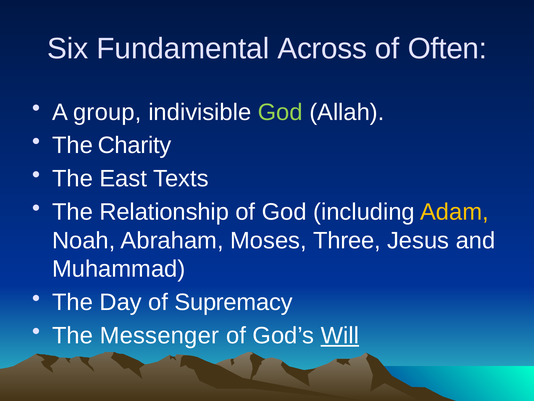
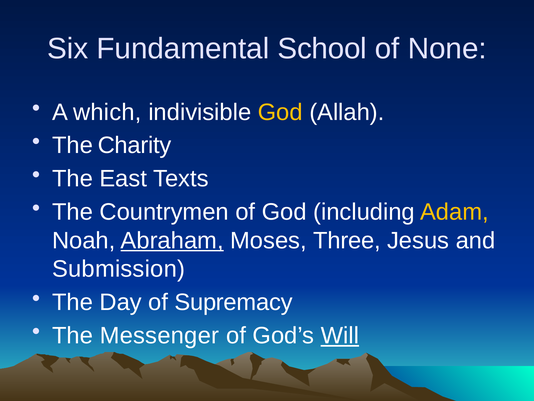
Across: Across -> School
Often: Often -> None
group: group -> which
God at (280, 112) colour: light green -> yellow
Relationship: Relationship -> Countrymen
Abraham underline: none -> present
Muhammad: Muhammad -> Submission
